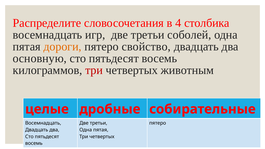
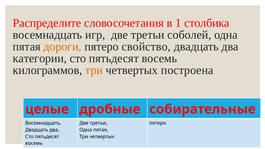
4: 4 -> 1
основную: основную -> категории
три at (94, 70) colour: red -> orange
животным: животным -> построена
